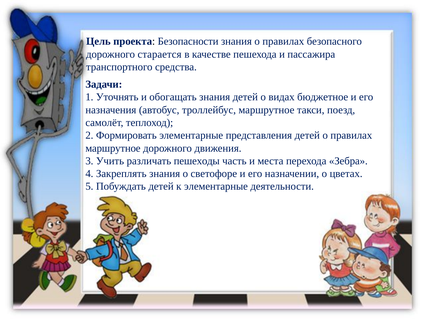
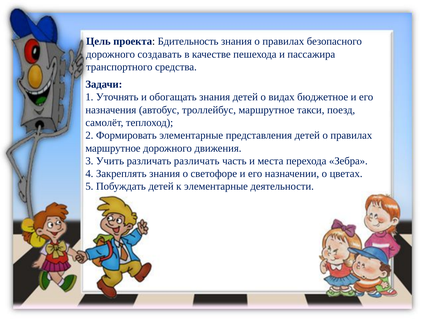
Безопасности: Безопасности -> Бдительность
старается: старается -> создавать
различать пешеходы: пешеходы -> различать
